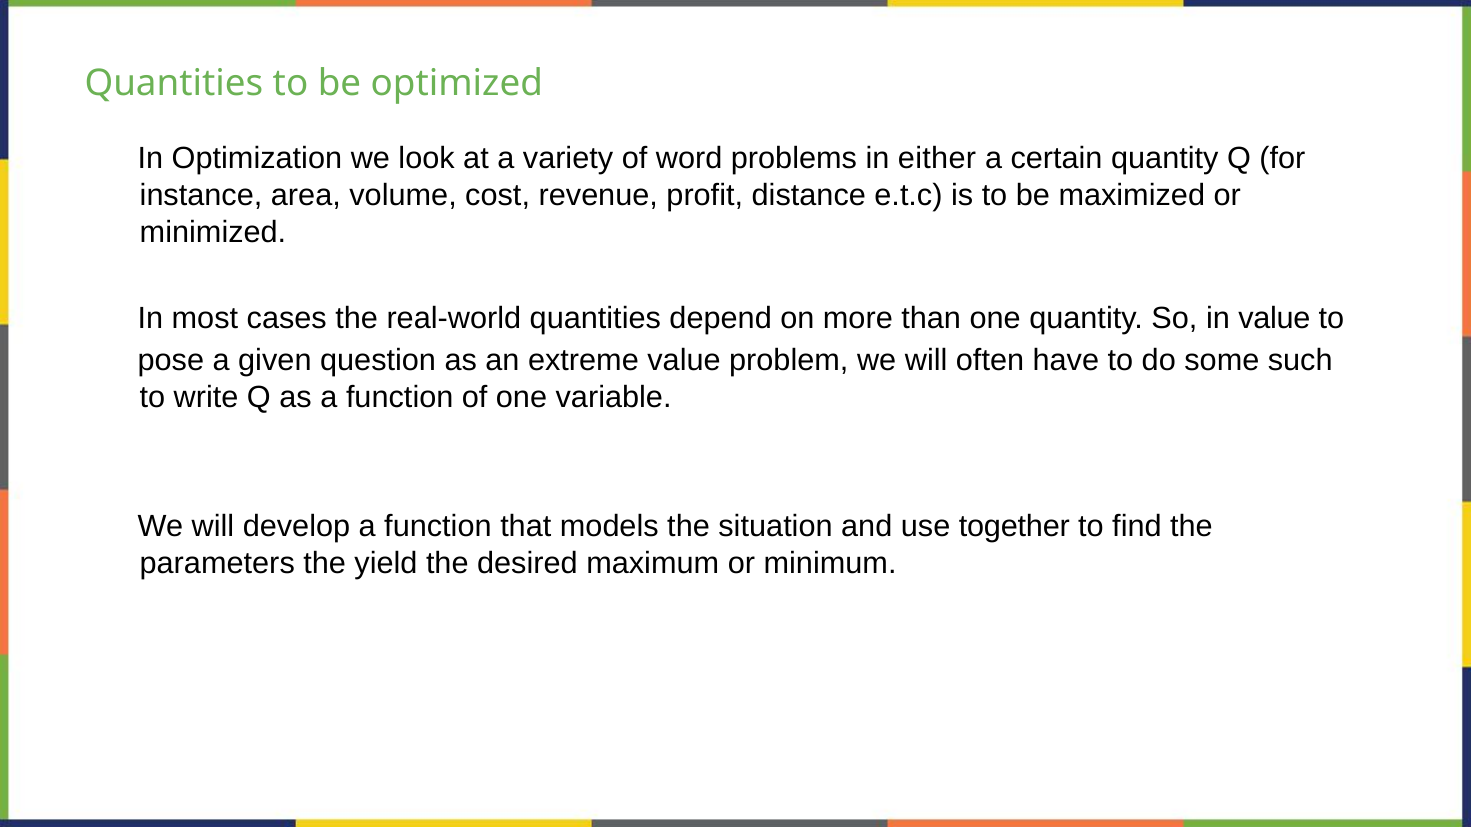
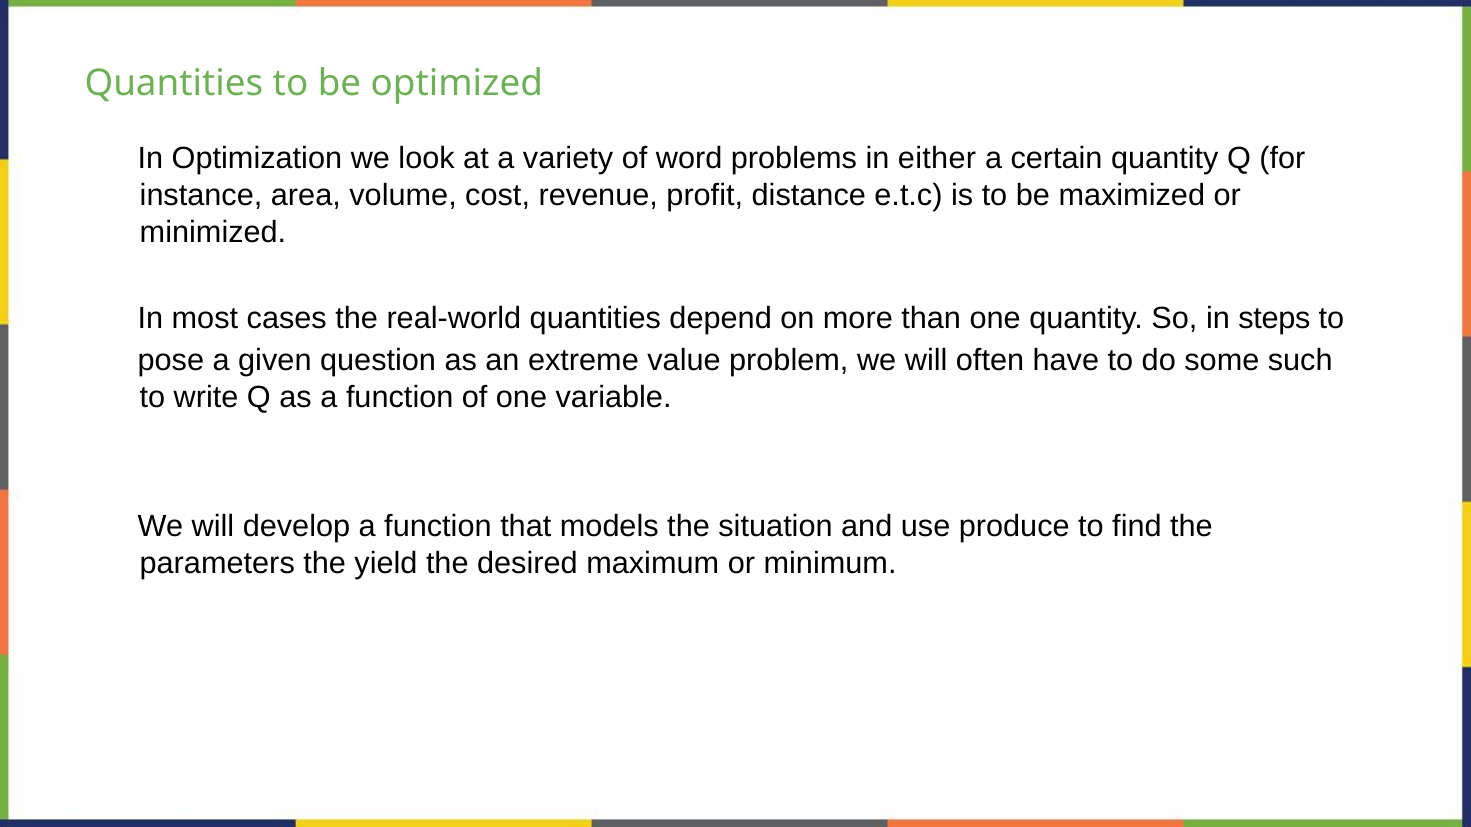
in value: value -> steps
together: together -> produce
